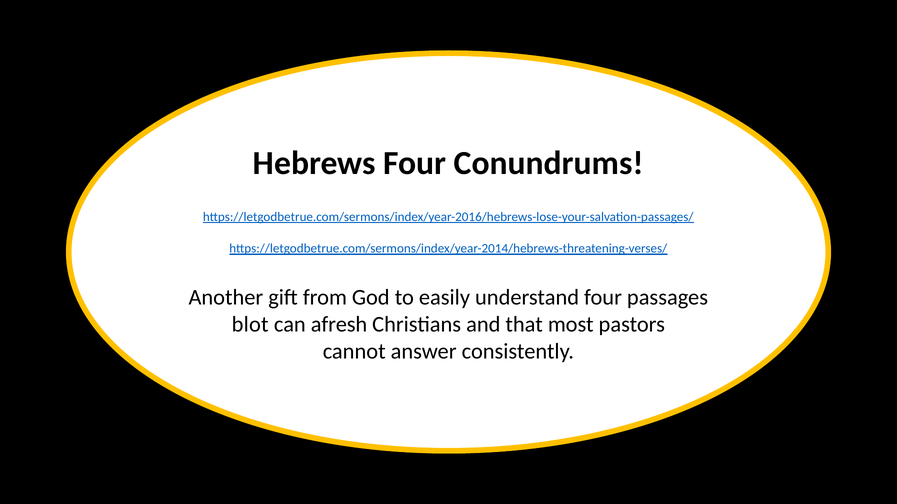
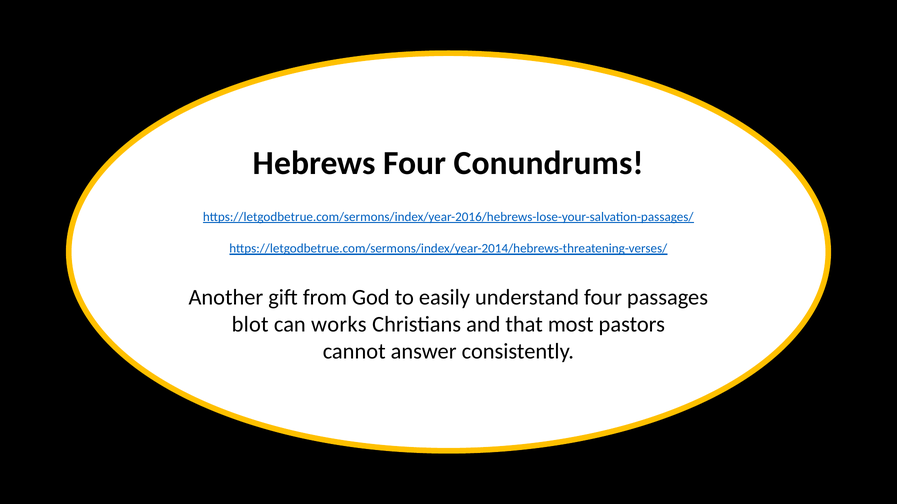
afresh: afresh -> works
